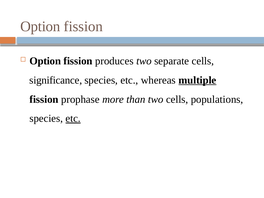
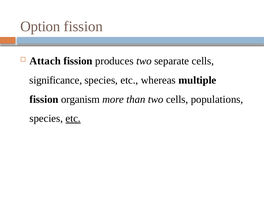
Option at (45, 61): Option -> Attach
multiple underline: present -> none
prophase: prophase -> organism
